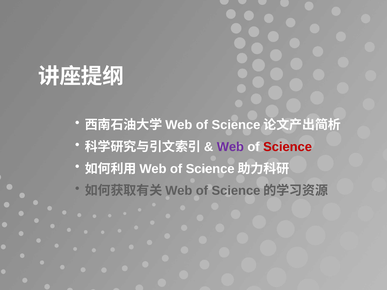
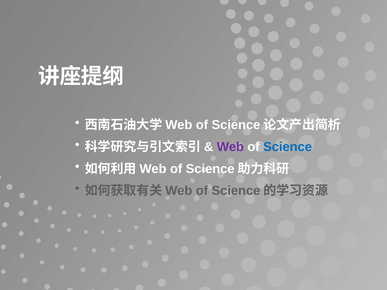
Science colour: red -> blue
